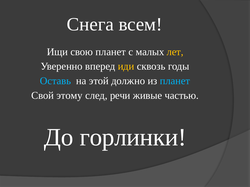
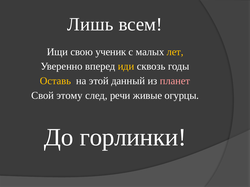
Снега: Снега -> Лишь
свою планет: планет -> ученик
Оставь colour: light blue -> yellow
должно: должно -> данный
планет at (175, 81) colour: light blue -> pink
частью: частью -> огурцы
